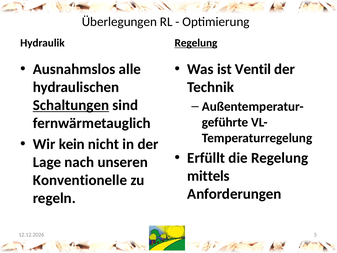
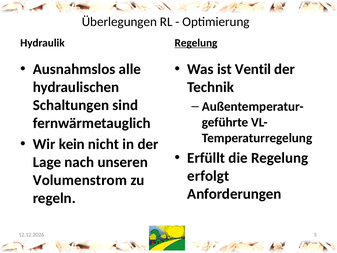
Schaltungen underline: present -> none
mittels: mittels -> erfolgt
Konventionelle: Konventionelle -> Volumenstrom
